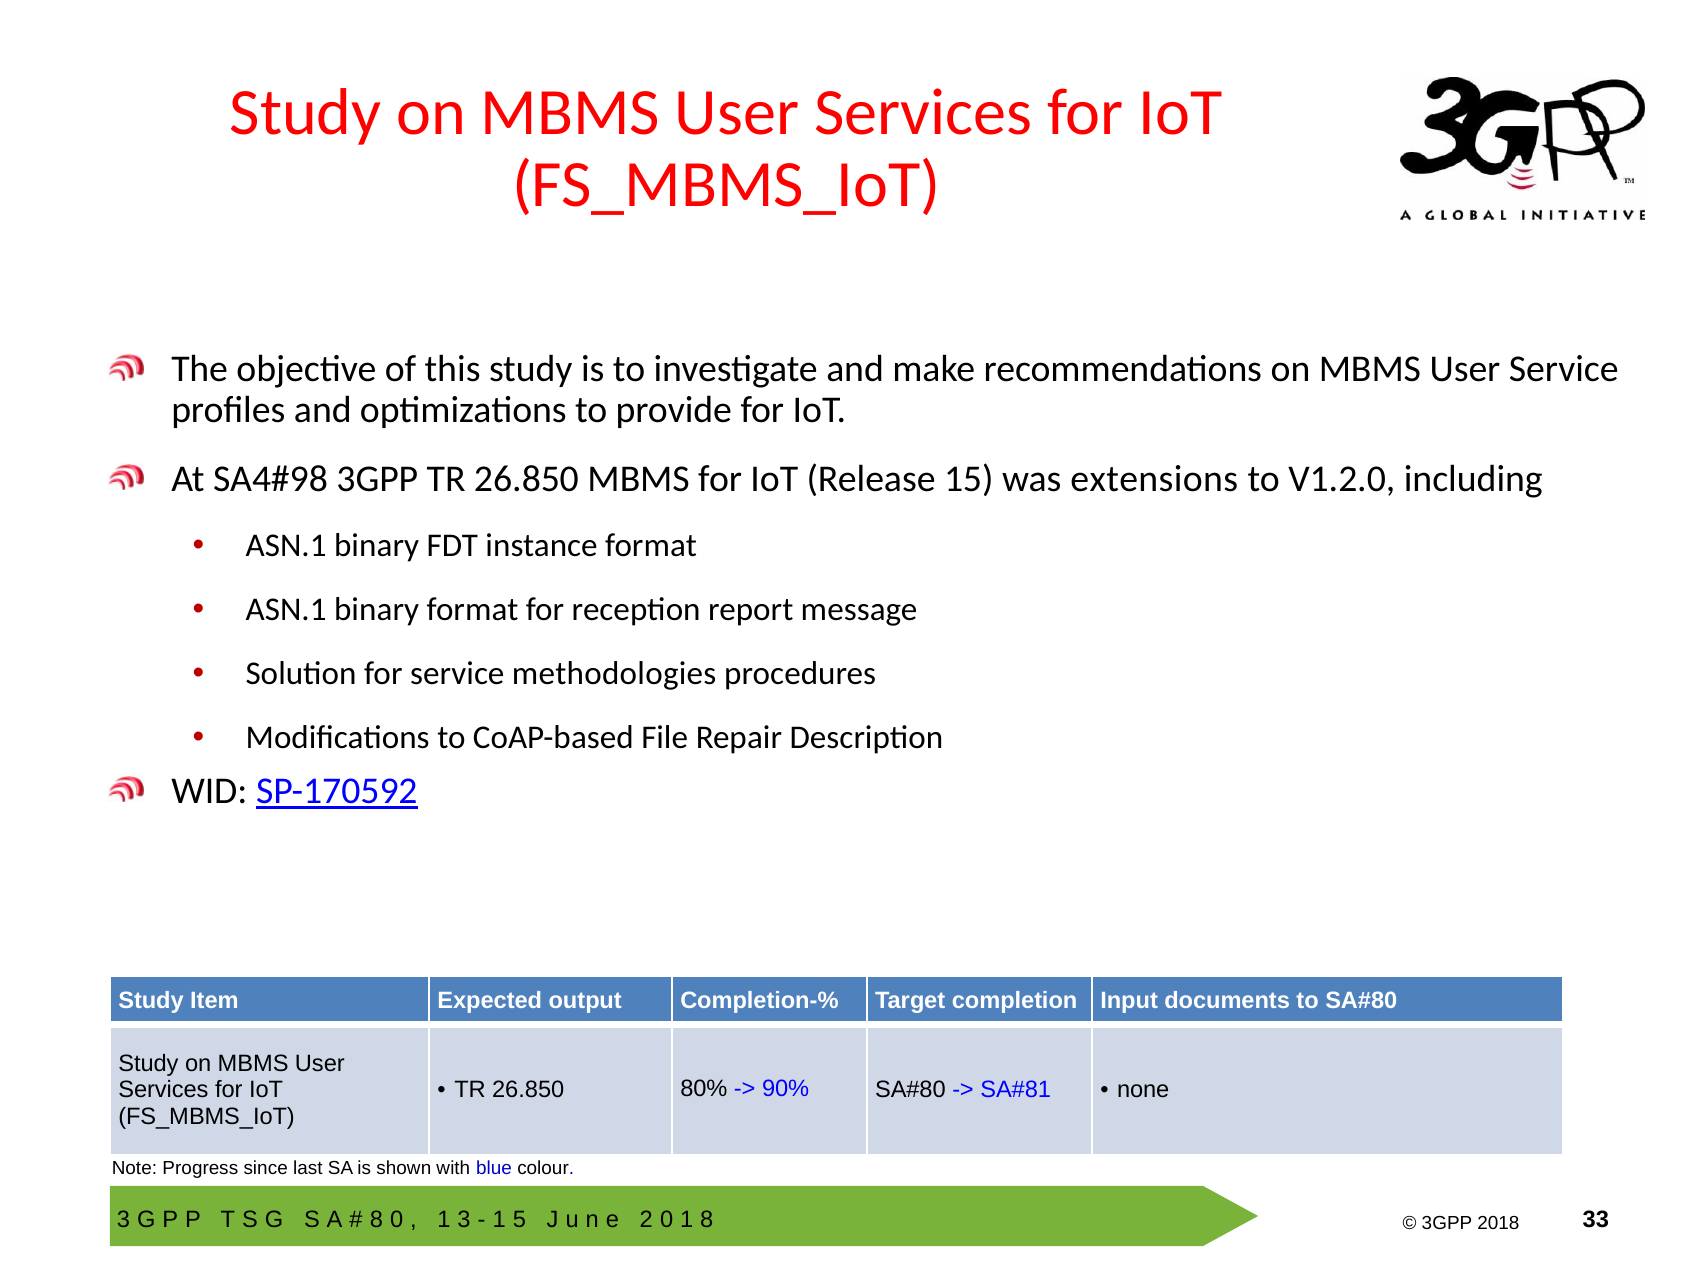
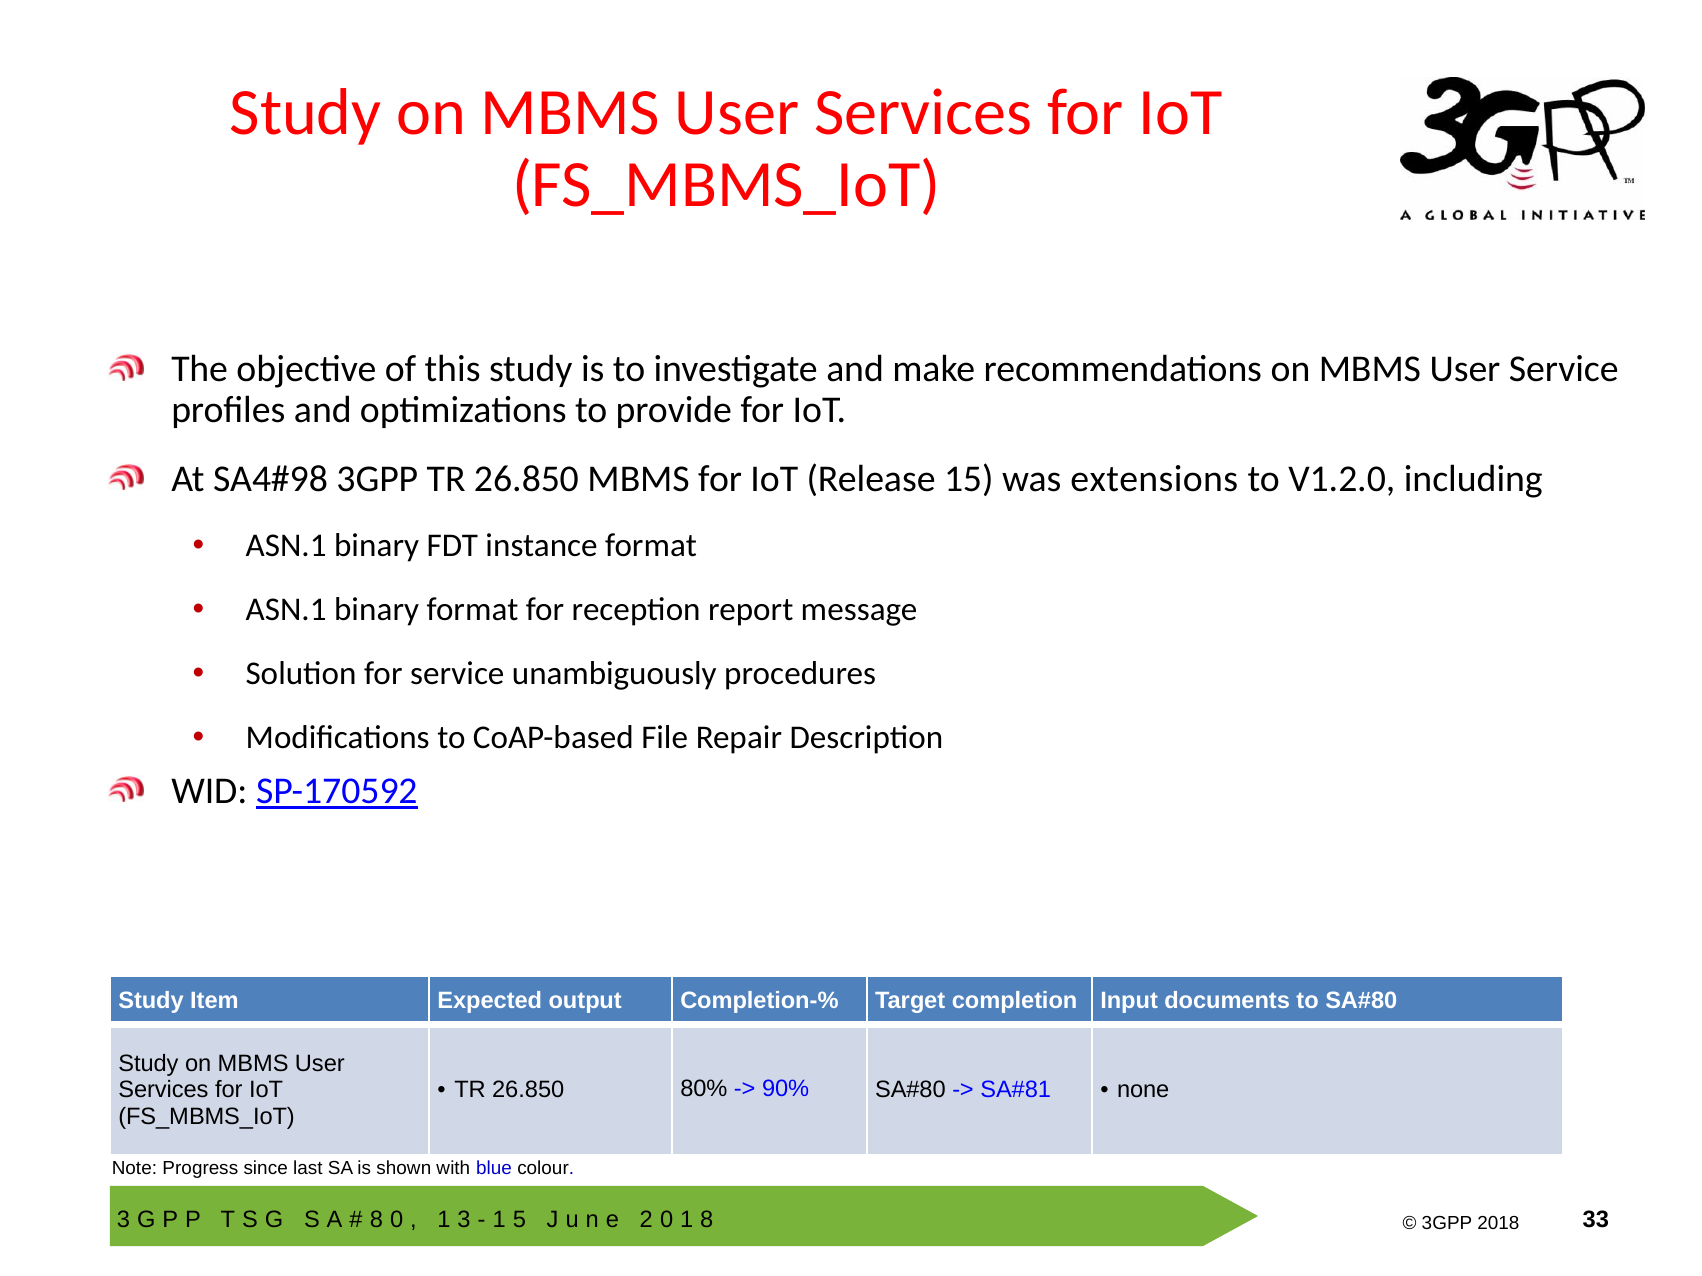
methodologies: methodologies -> unambiguously
